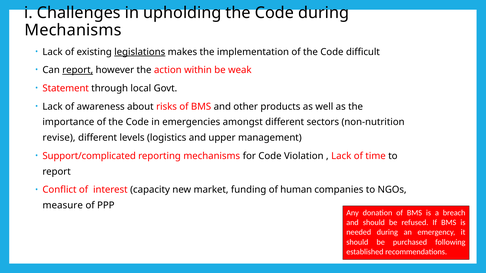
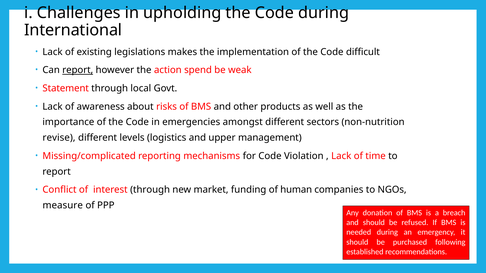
Mechanisms at (73, 30): Mechanisms -> International
legislations underline: present -> none
within: within -> spend
Support/complicated: Support/complicated -> Missing/complicated
interest capacity: capacity -> through
